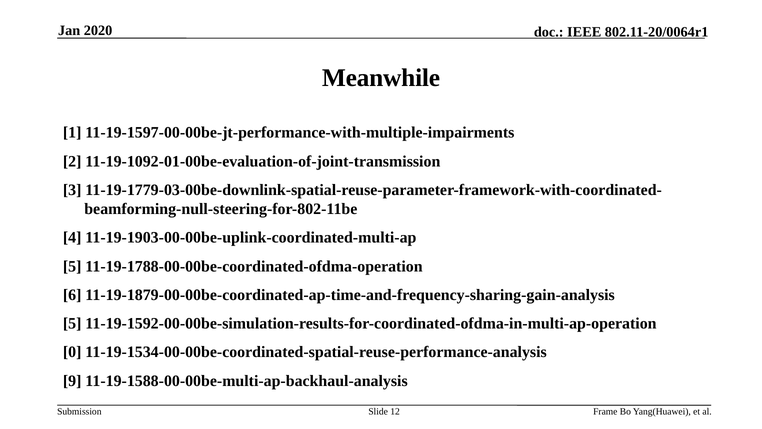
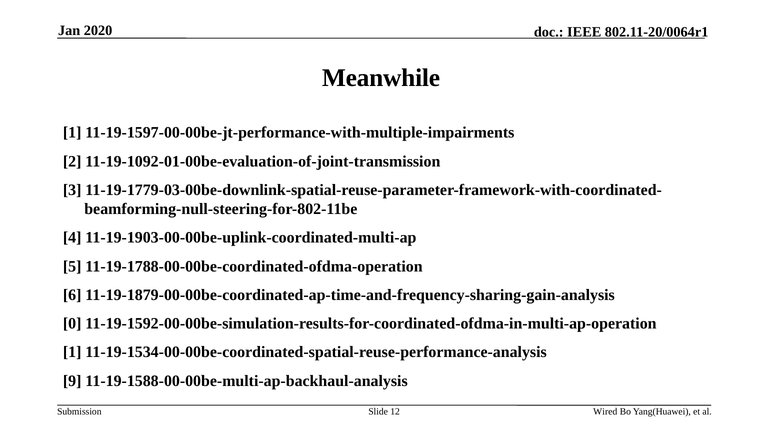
5 at (72, 323): 5 -> 0
0 at (72, 352): 0 -> 1
Frame: Frame -> Wired
